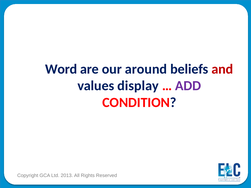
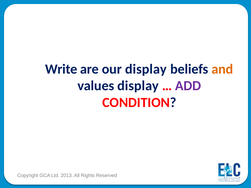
Word: Word -> Write
our around: around -> display
and colour: red -> orange
